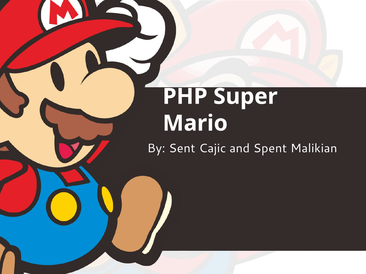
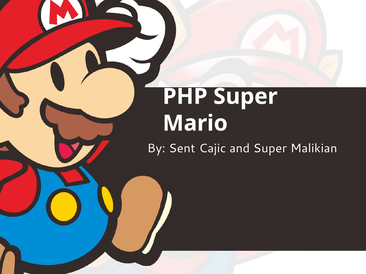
and Spent: Spent -> Super
